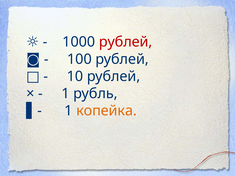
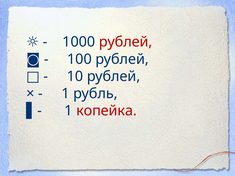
копейка colour: orange -> red
